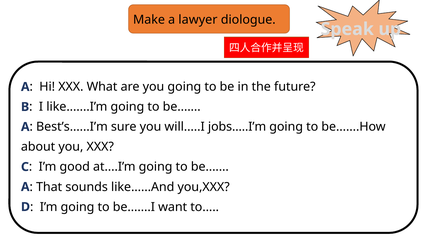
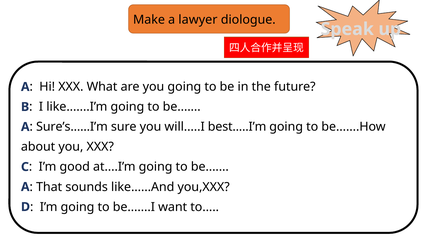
Best’s......I’m: Best’s......I’m -> Sure’s......I’m
jobs.....I’m: jobs.....I’m -> best.....I’m
